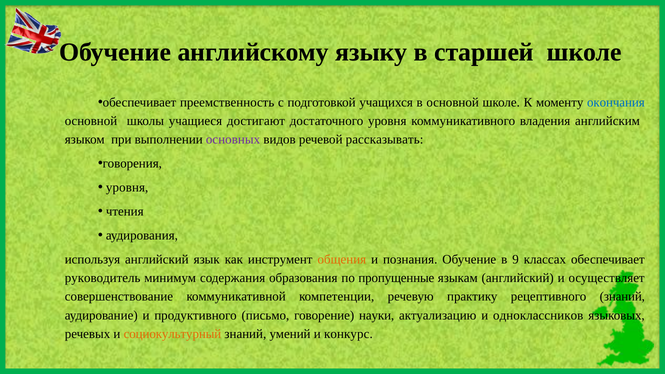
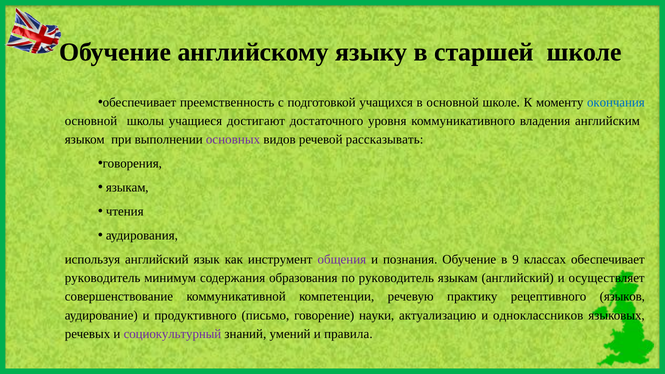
уровня at (127, 188): уровня -> языкам
общения colour: orange -> purple
по пропущенные: пропущенные -> руководитель
рецептивного знаний: знаний -> языков
социокультурный colour: orange -> purple
конкурс: конкурс -> правила
